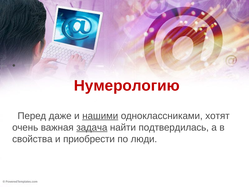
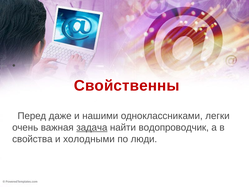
Нумерологию: Нумерологию -> Свойственны
нашими underline: present -> none
хотят: хотят -> легки
подтвердилась: подтвердилась -> водопроводчик
приобрести: приобрести -> холодными
